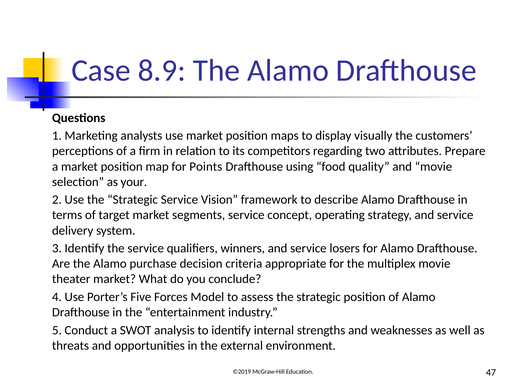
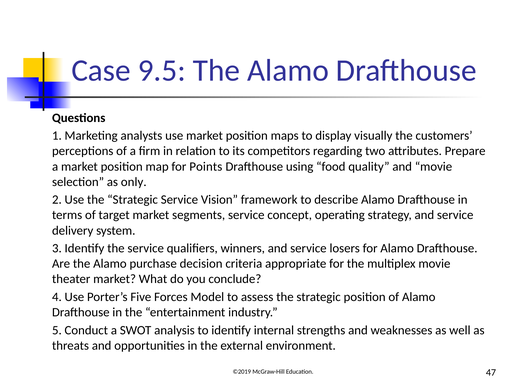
8.9: 8.9 -> 9.5
your: your -> only
